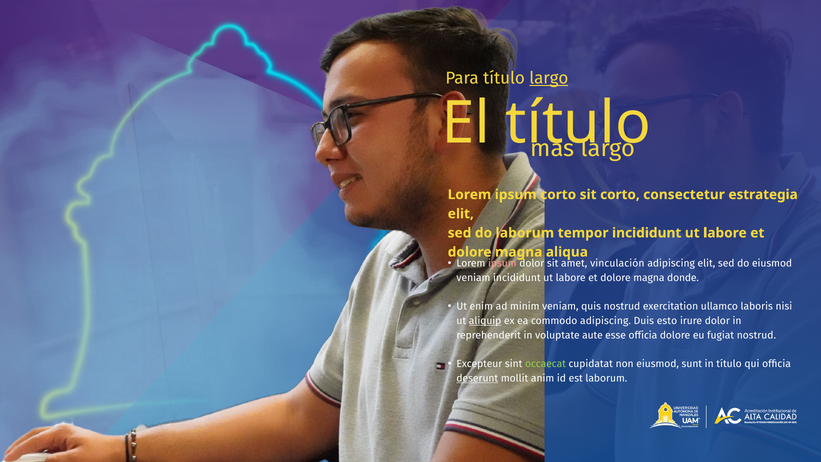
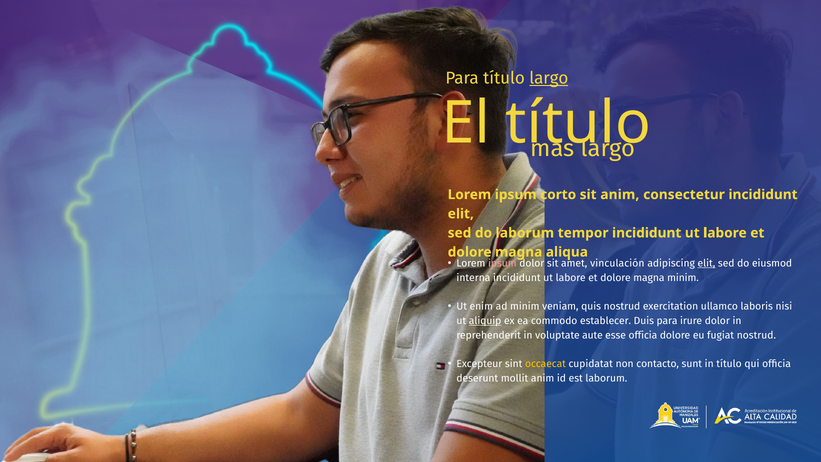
sit corto: corto -> anim
consectetur estrategia: estrategia -> incididunt
elit at (706, 263) underline: none -> present
veniam at (473, 278): veniam -> interna
magna donde: donde -> minim
commodo adipiscing: adipiscing -> establecer
Duis esto: esto -> para
occaecat colour: light green -> yellow
non eiusmod: eiusmod -> contacto
deserunt underline: present -> none
